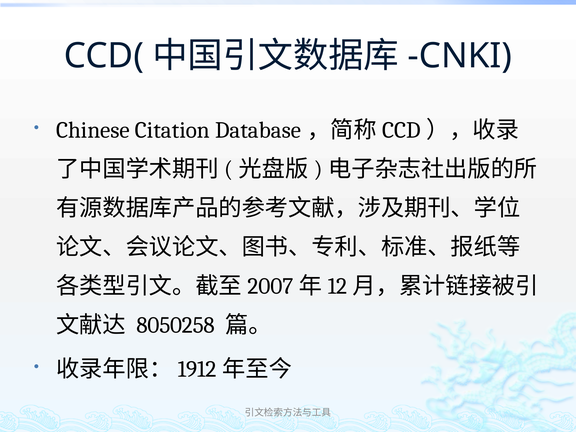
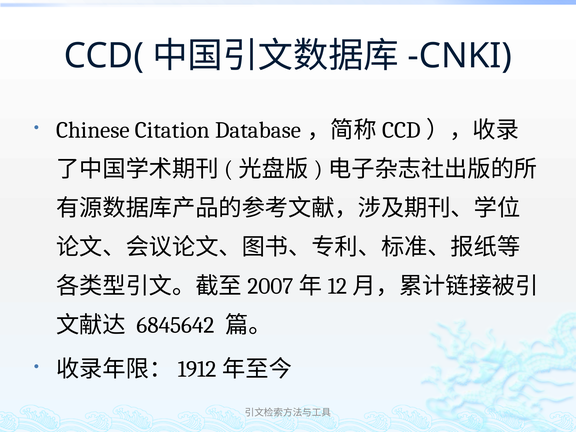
8050258: 8050258 -> 6845642
